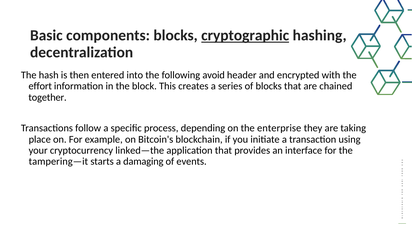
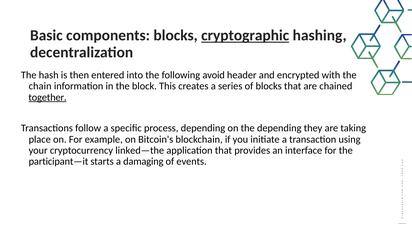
effort: effort -> chain
together underline: none -> present
the enterprise: enterprise -> depending
tampering—it: tampering—it -> participant—it
